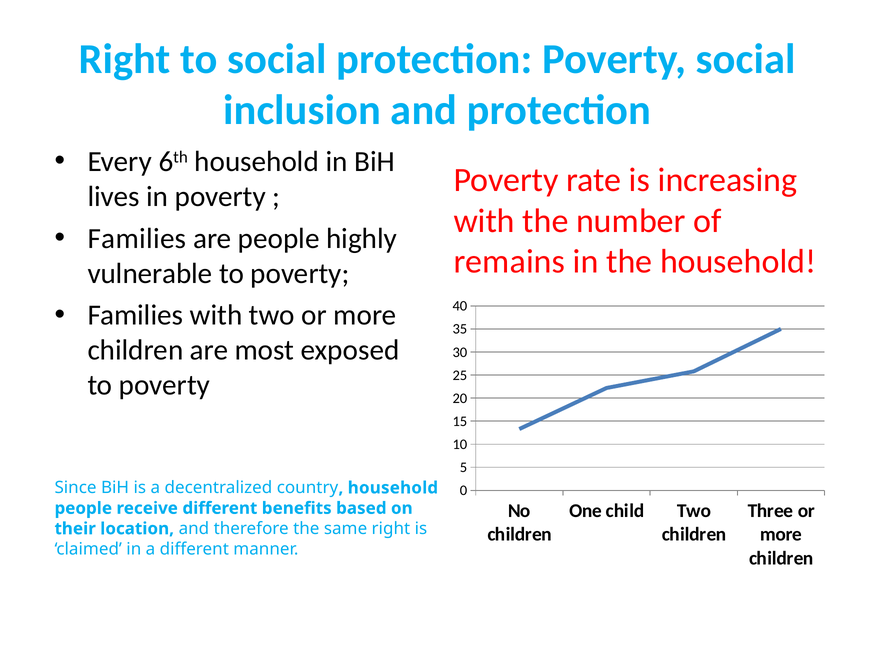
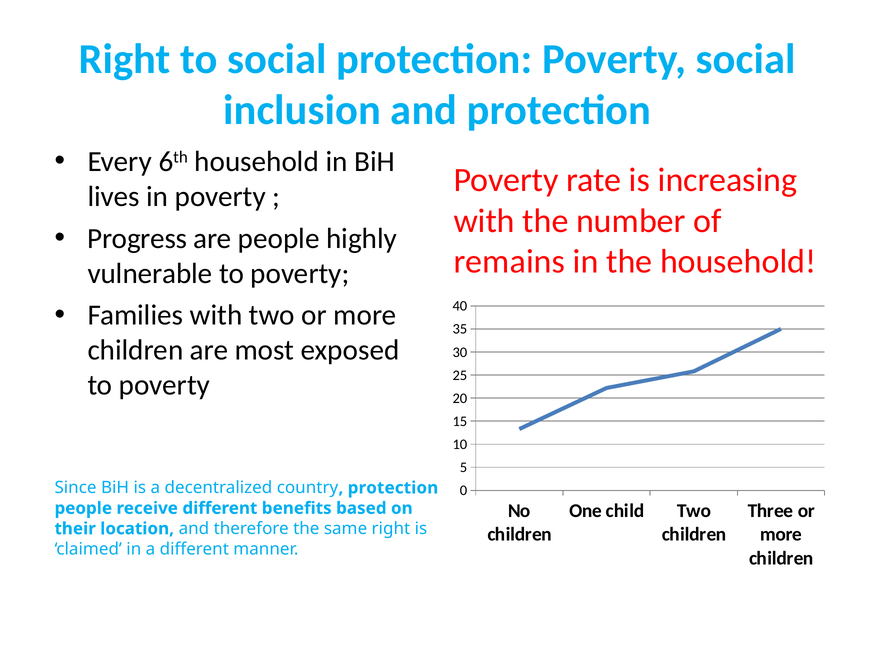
Families at (137, 239): Families -> Progress
country household: household -> protection
